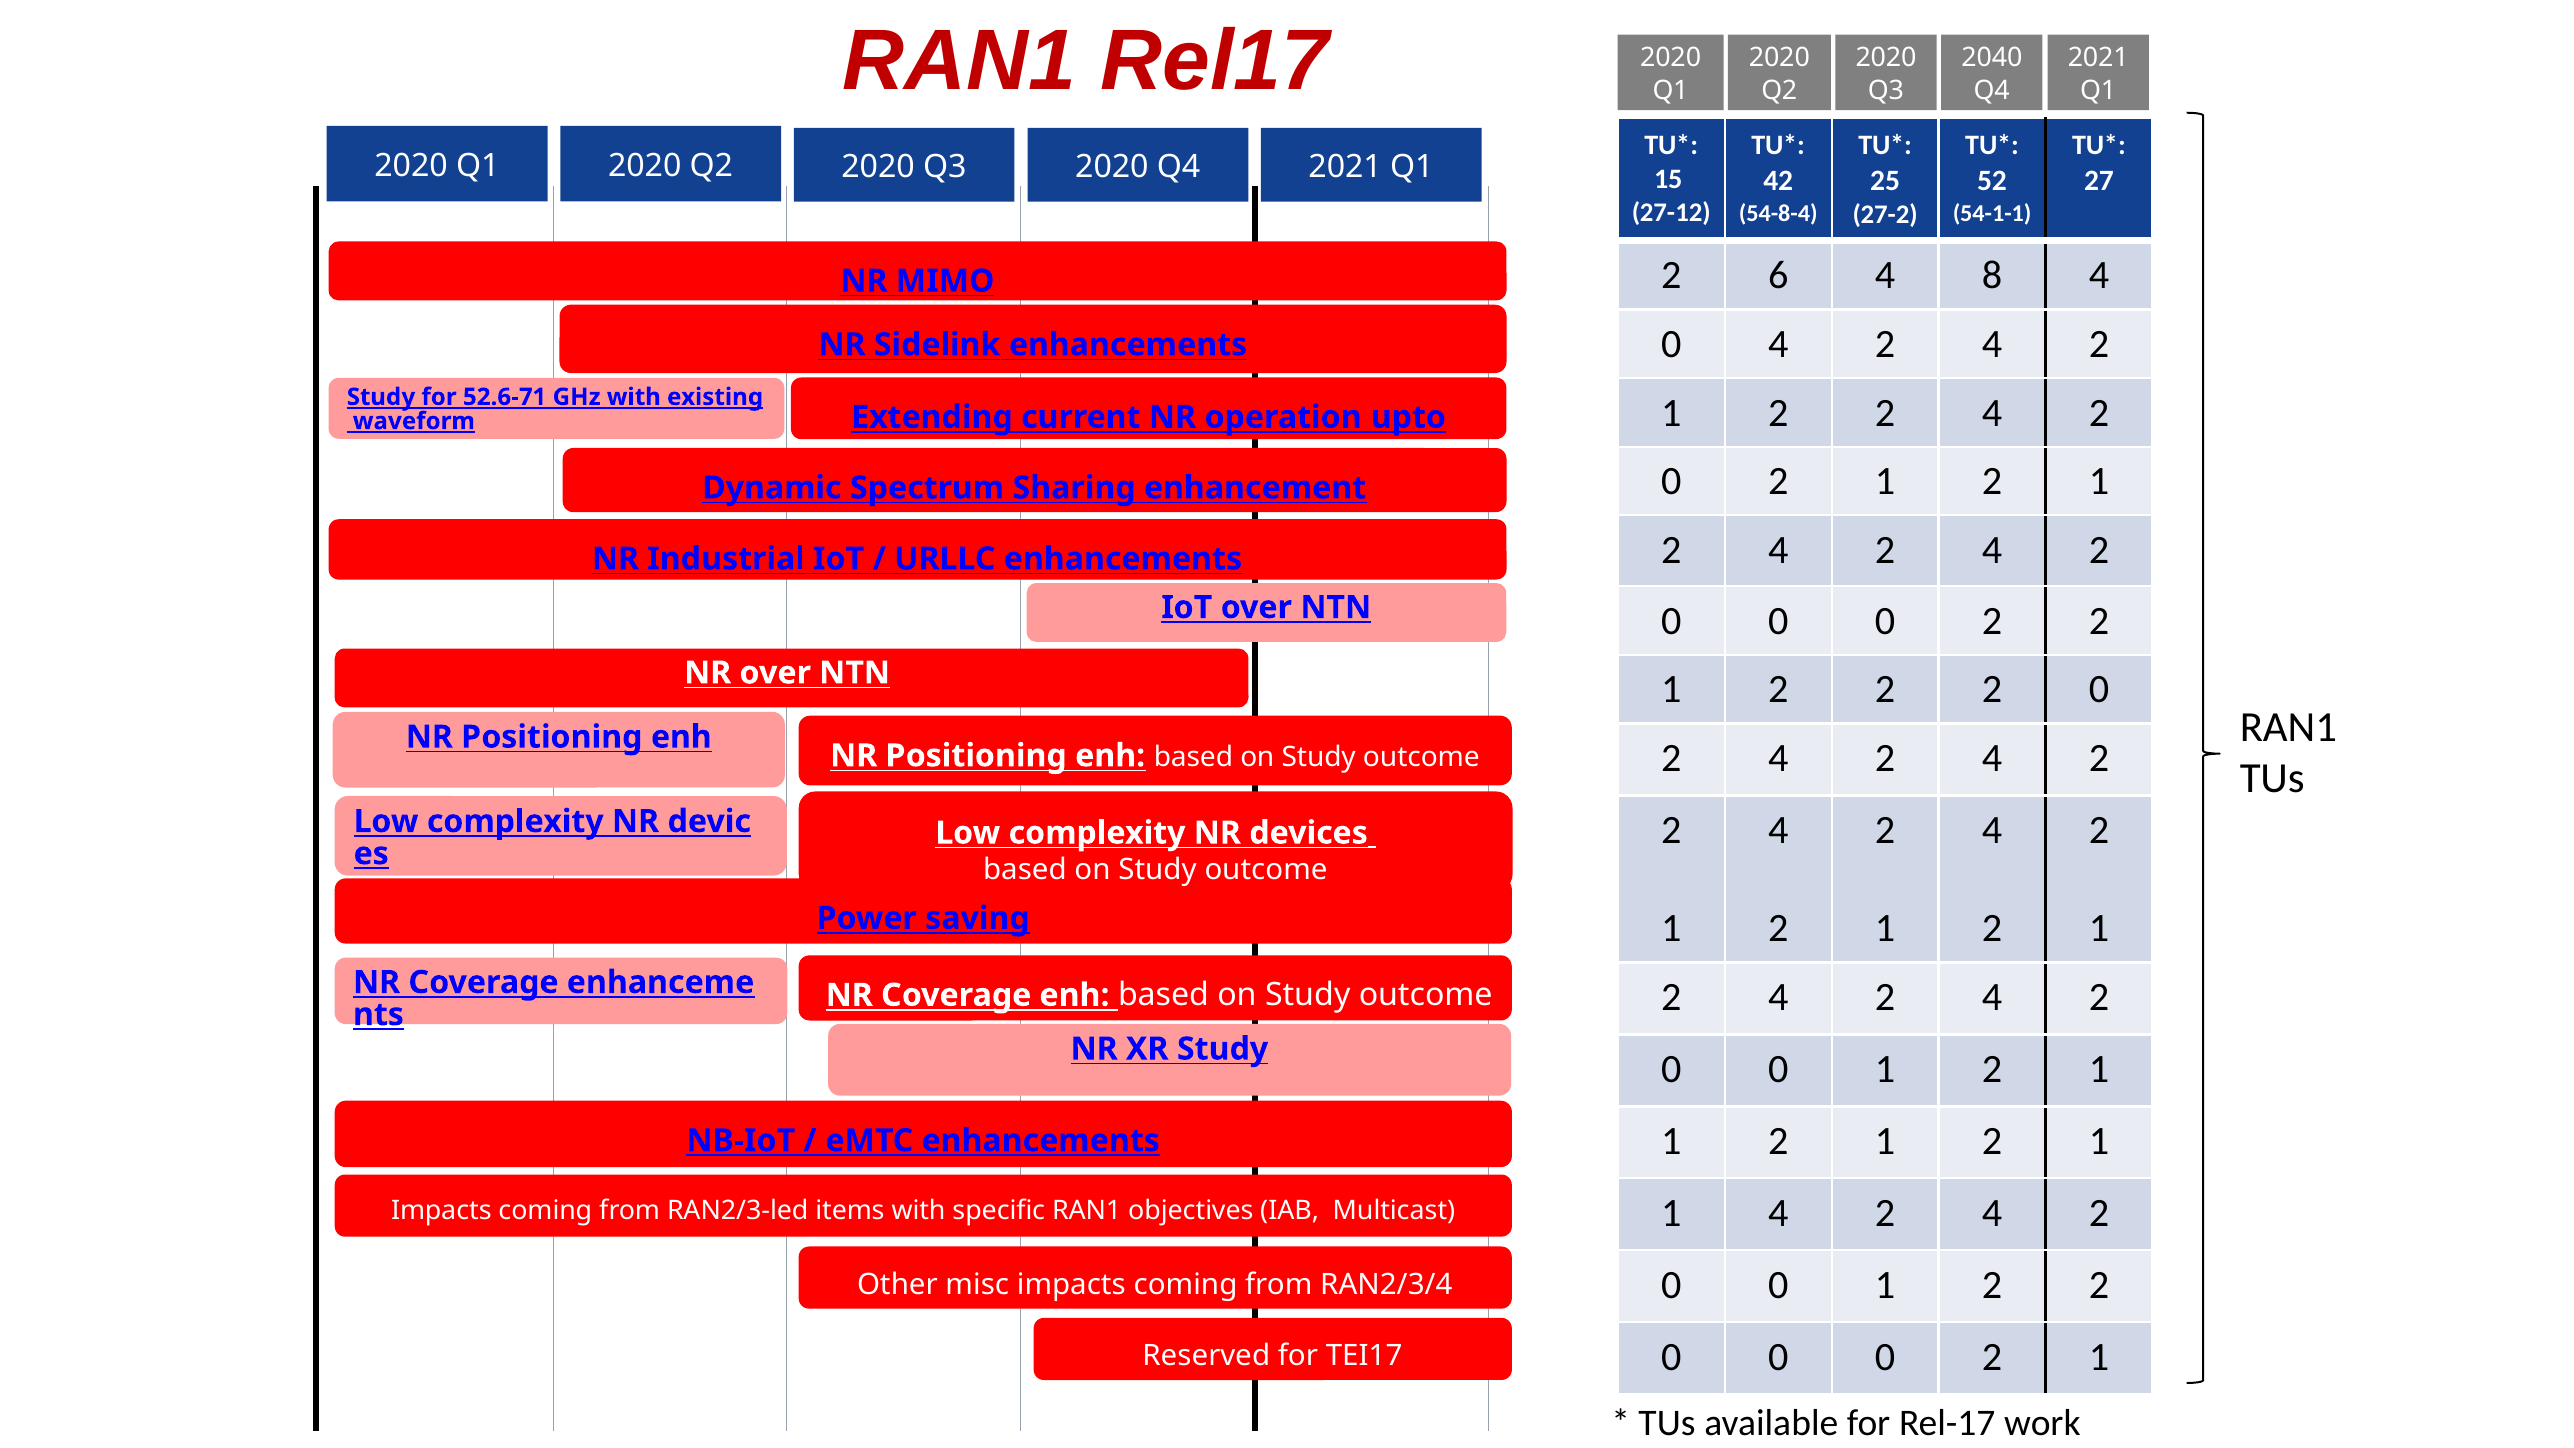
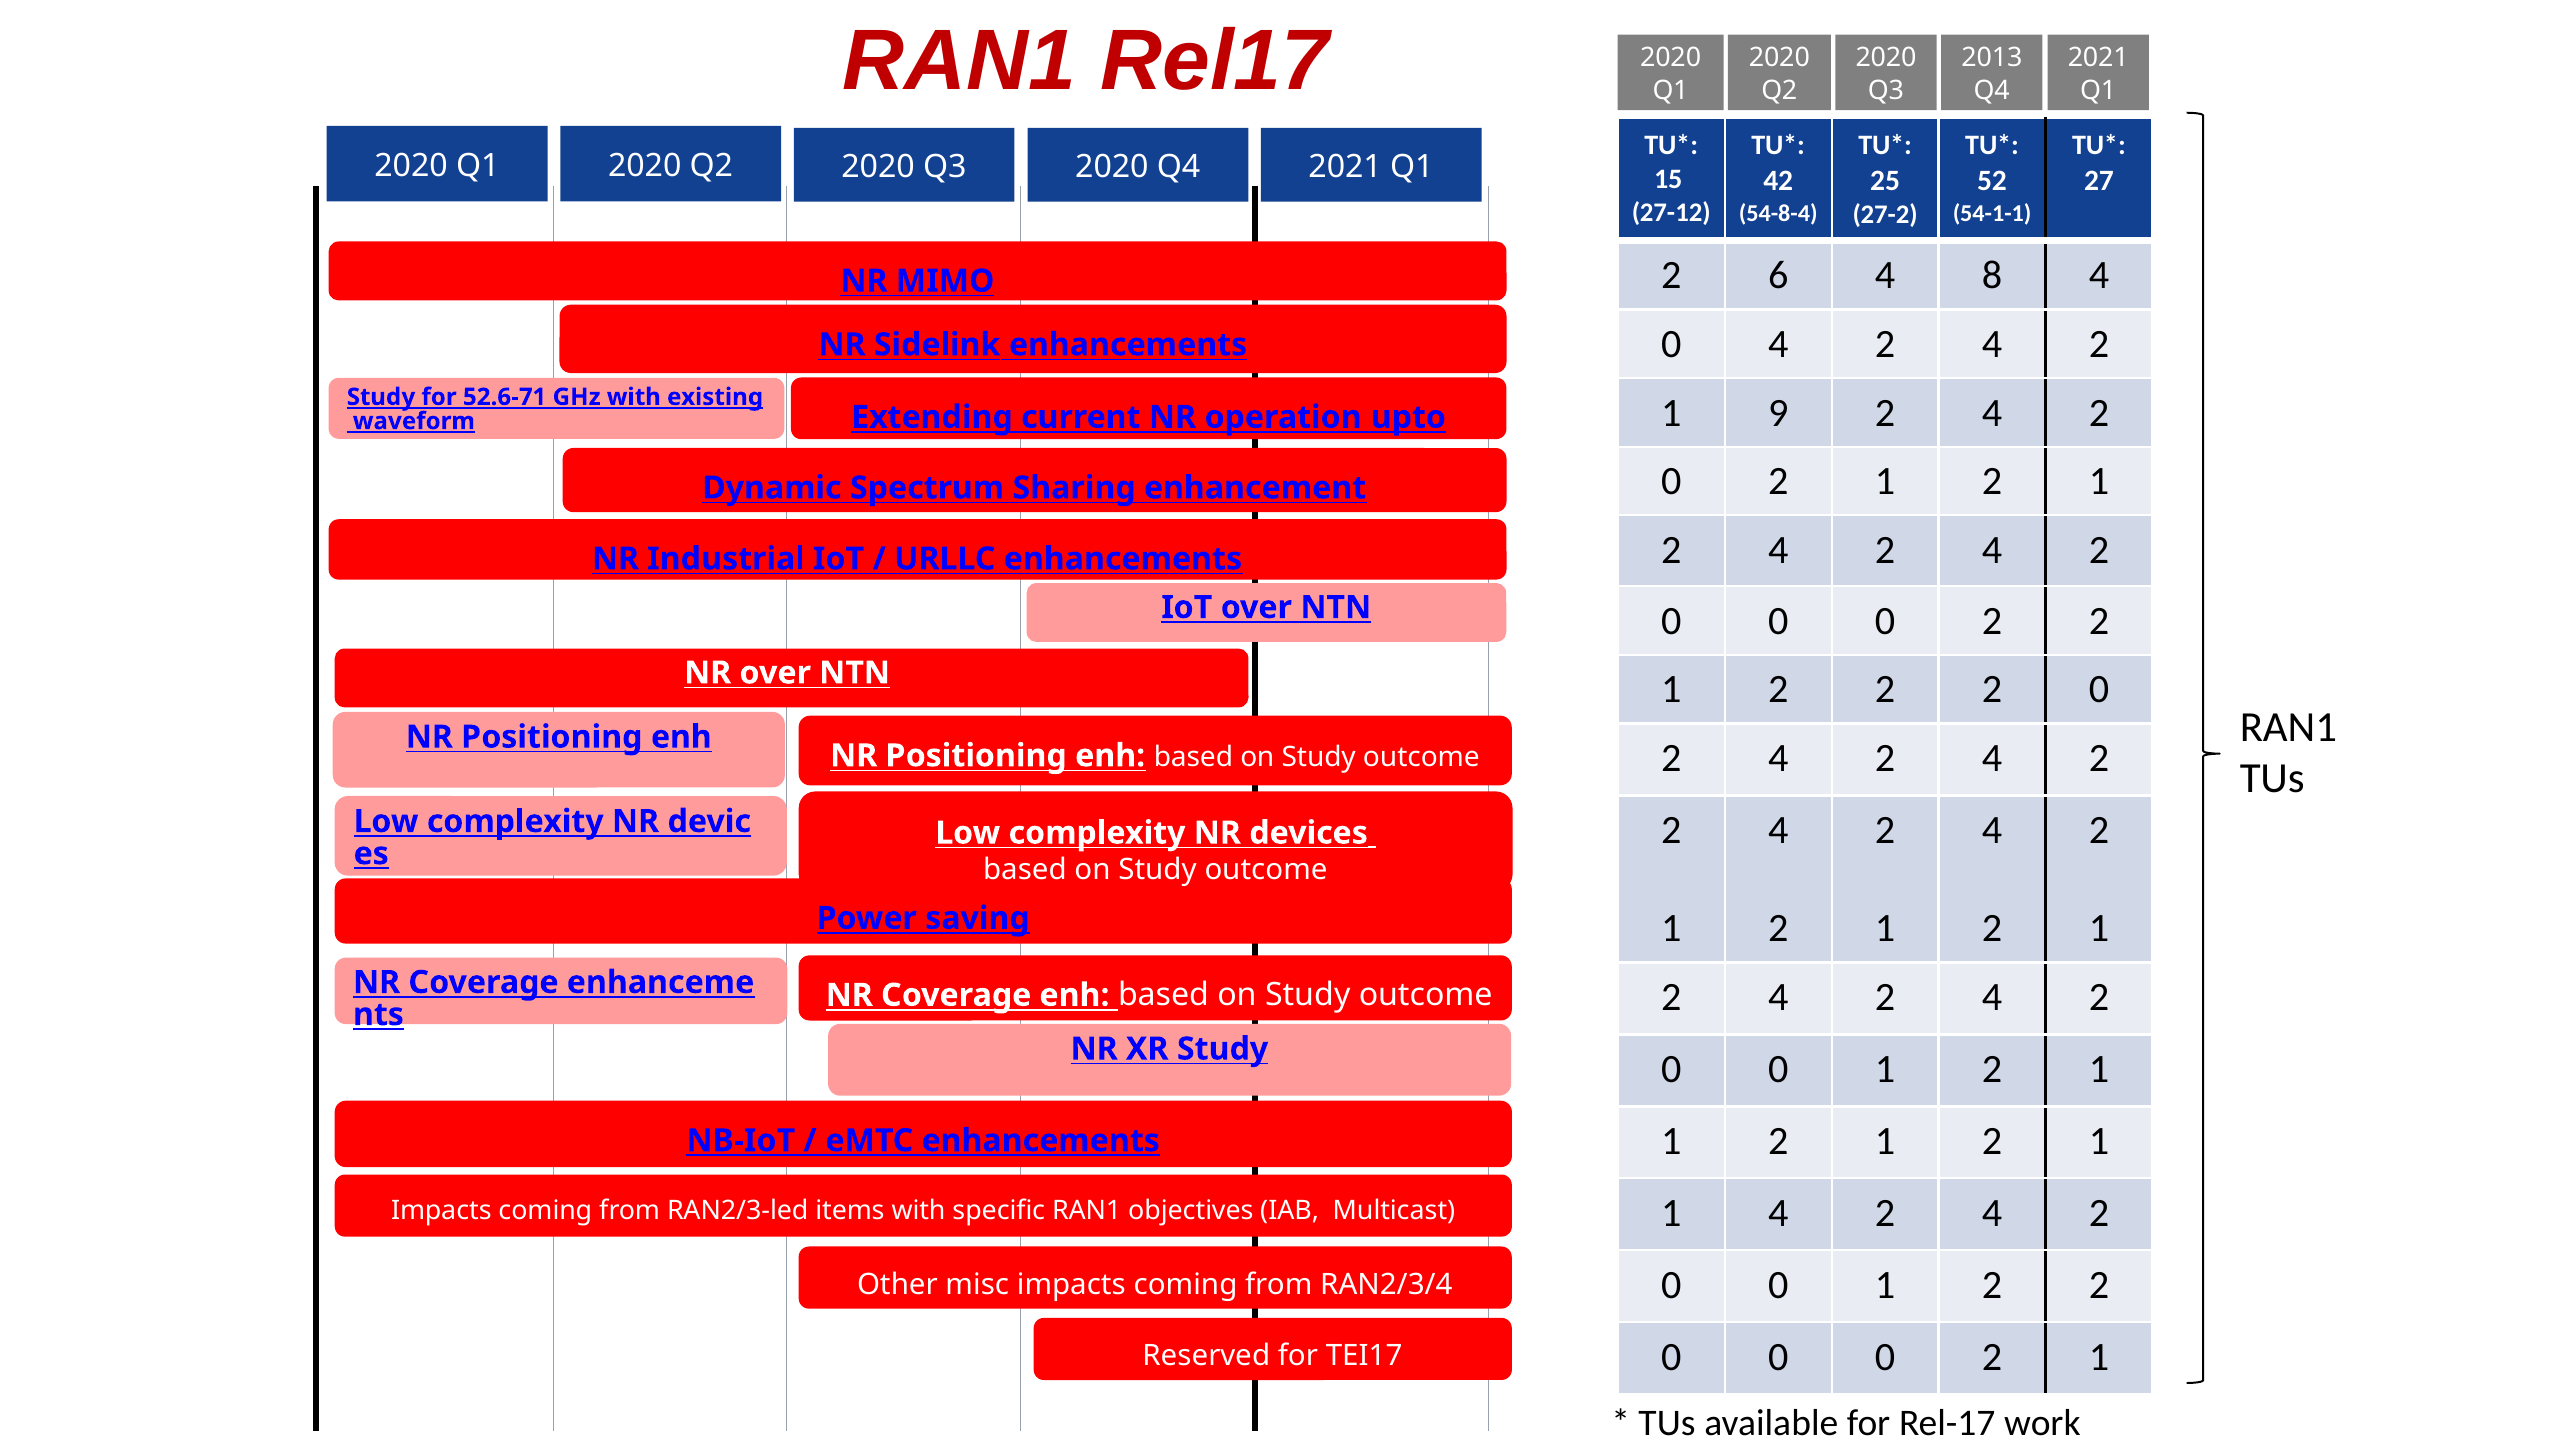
2040: 2040 -> 2013
2 at (1778, 413): 2 -> 9
